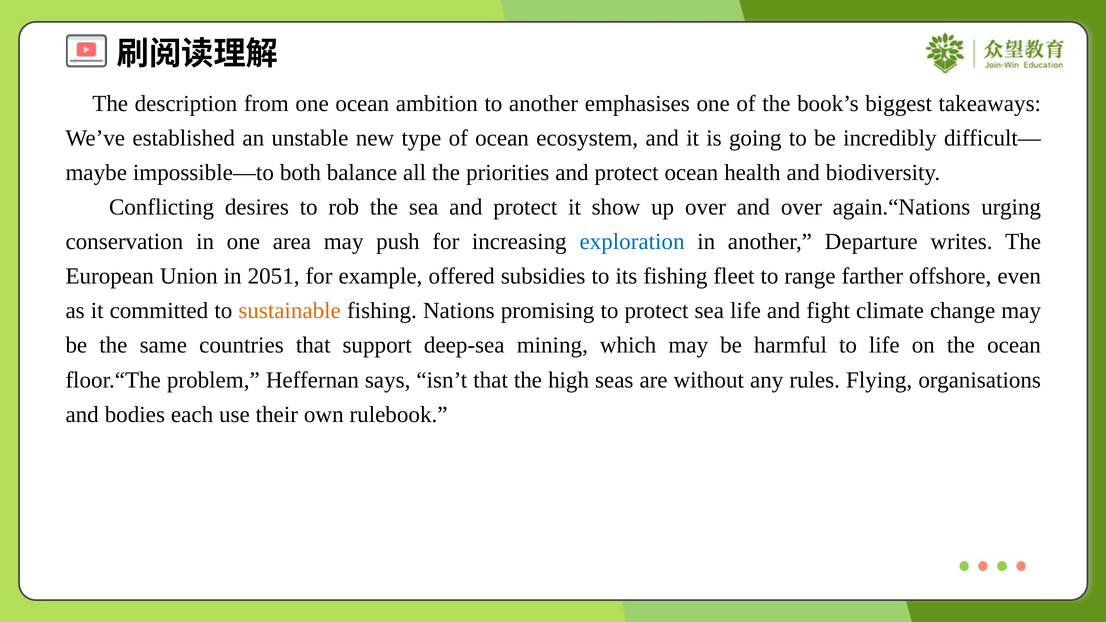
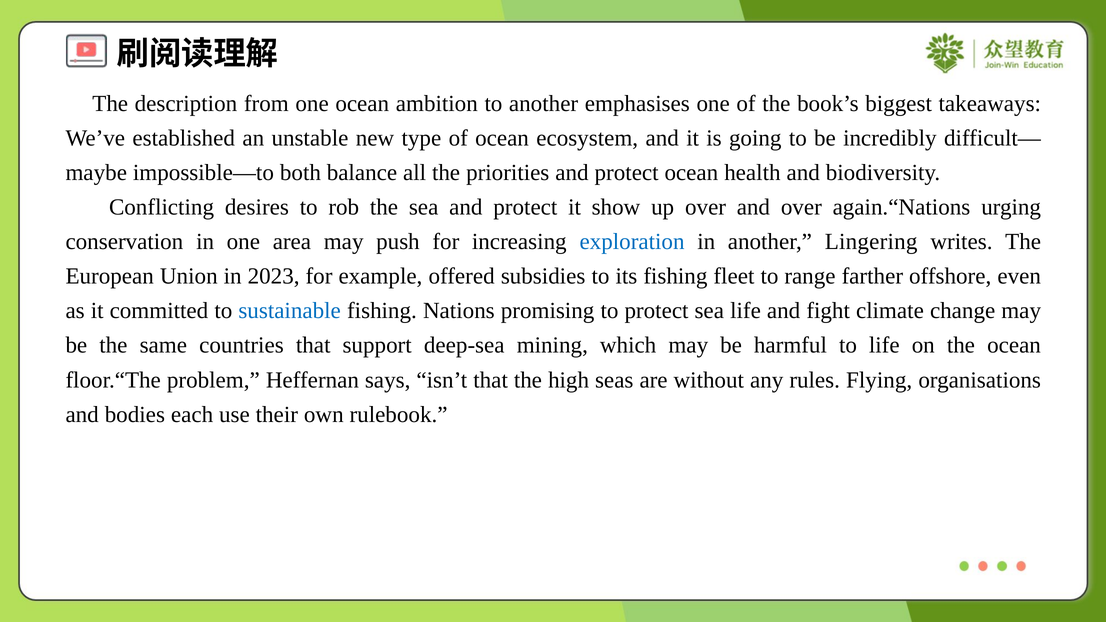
Departure: Departure -> Lingering
2051: 2051 -> 2023
sustainable colour: orange -> blue
